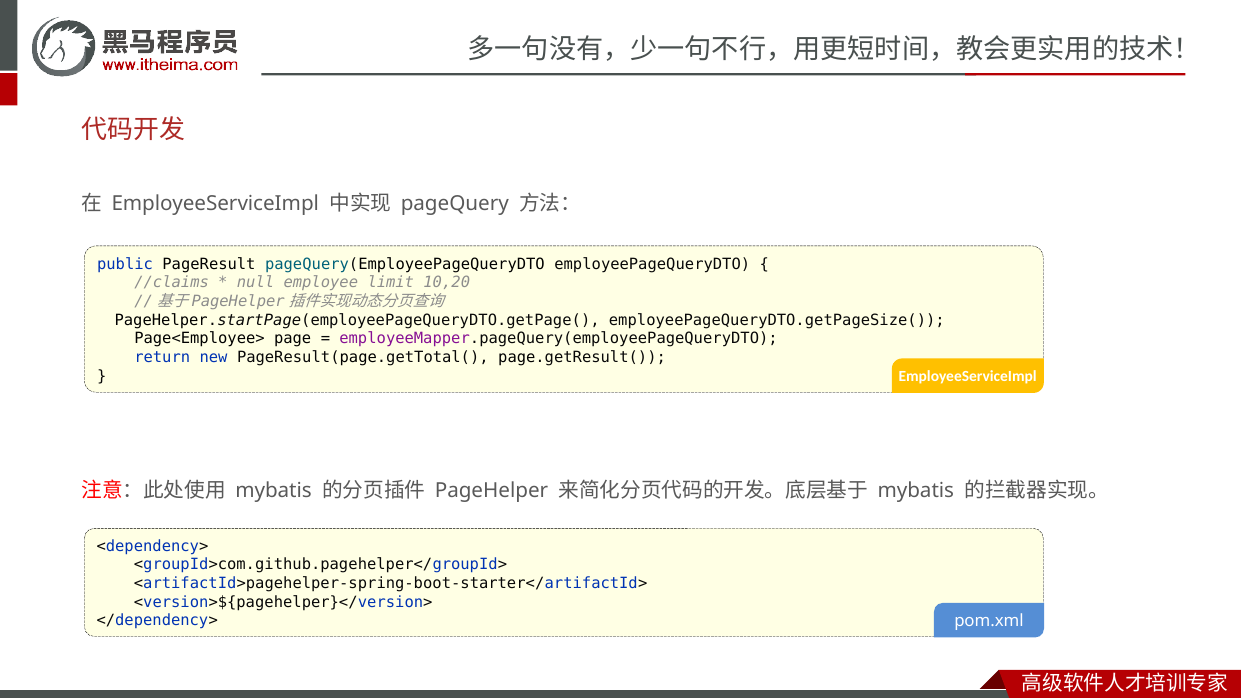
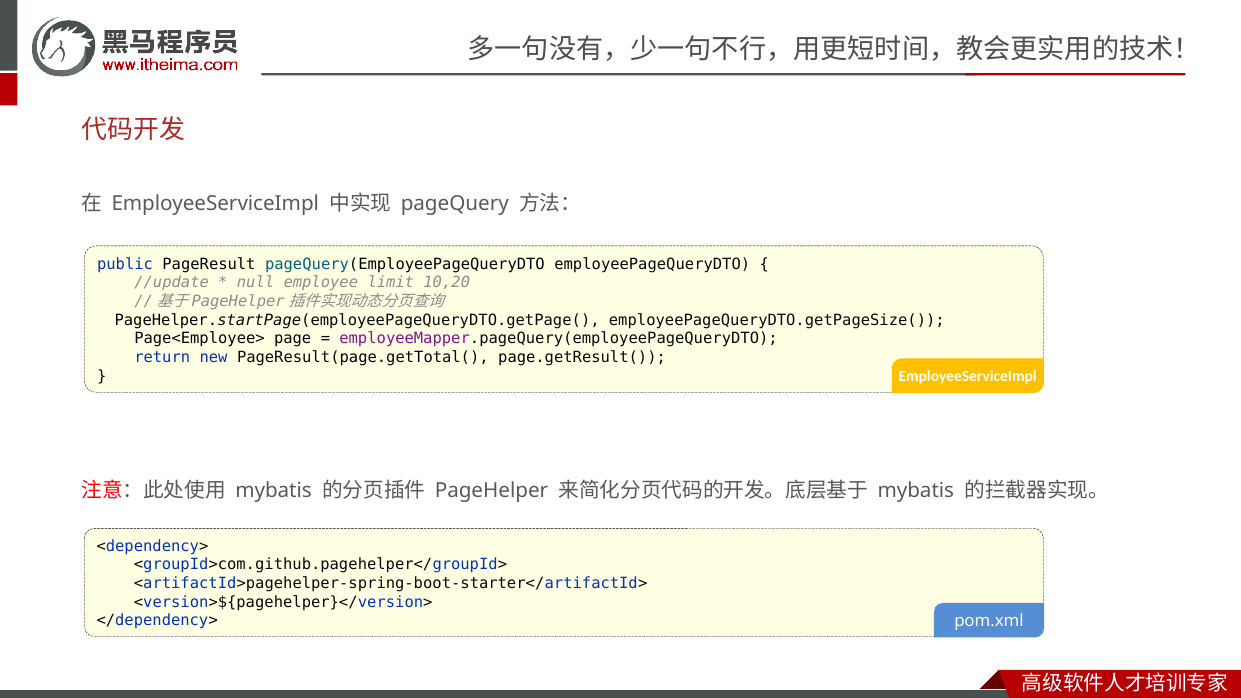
//claims: //claims -> //update
